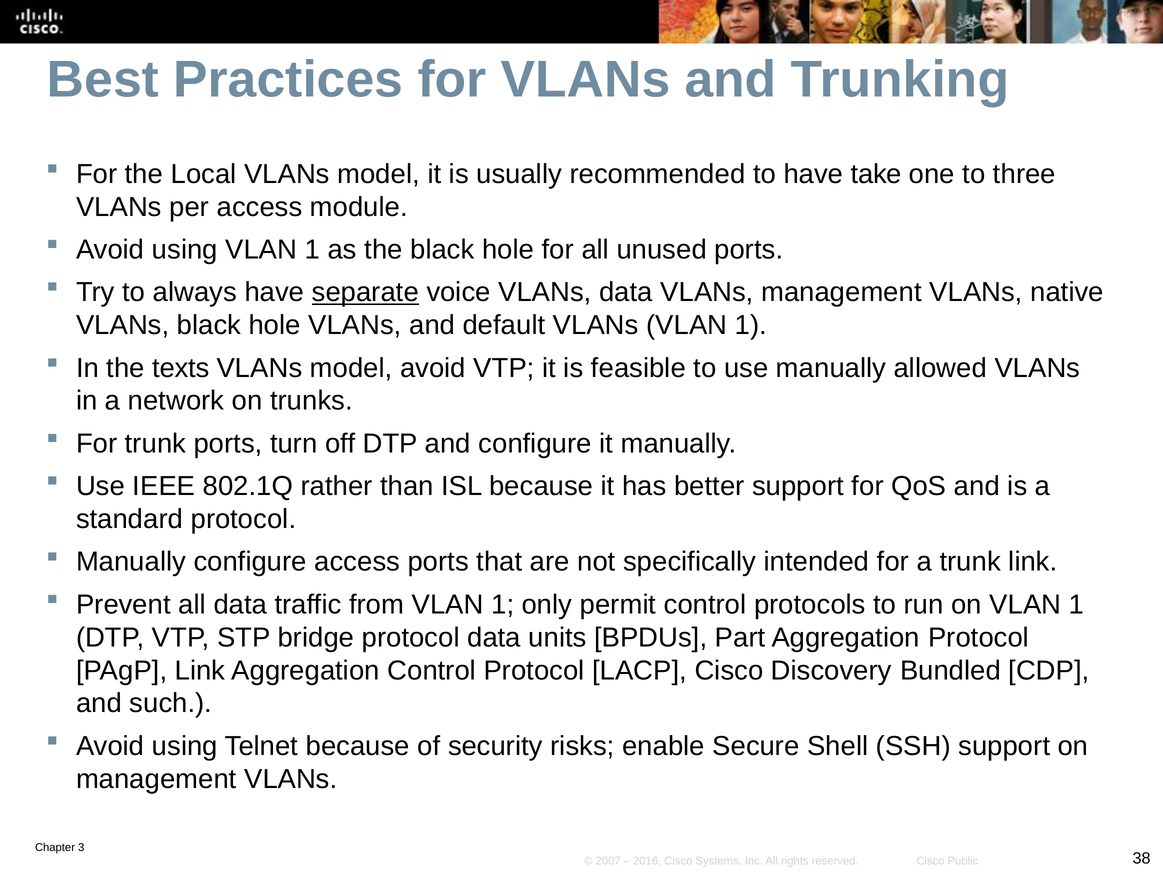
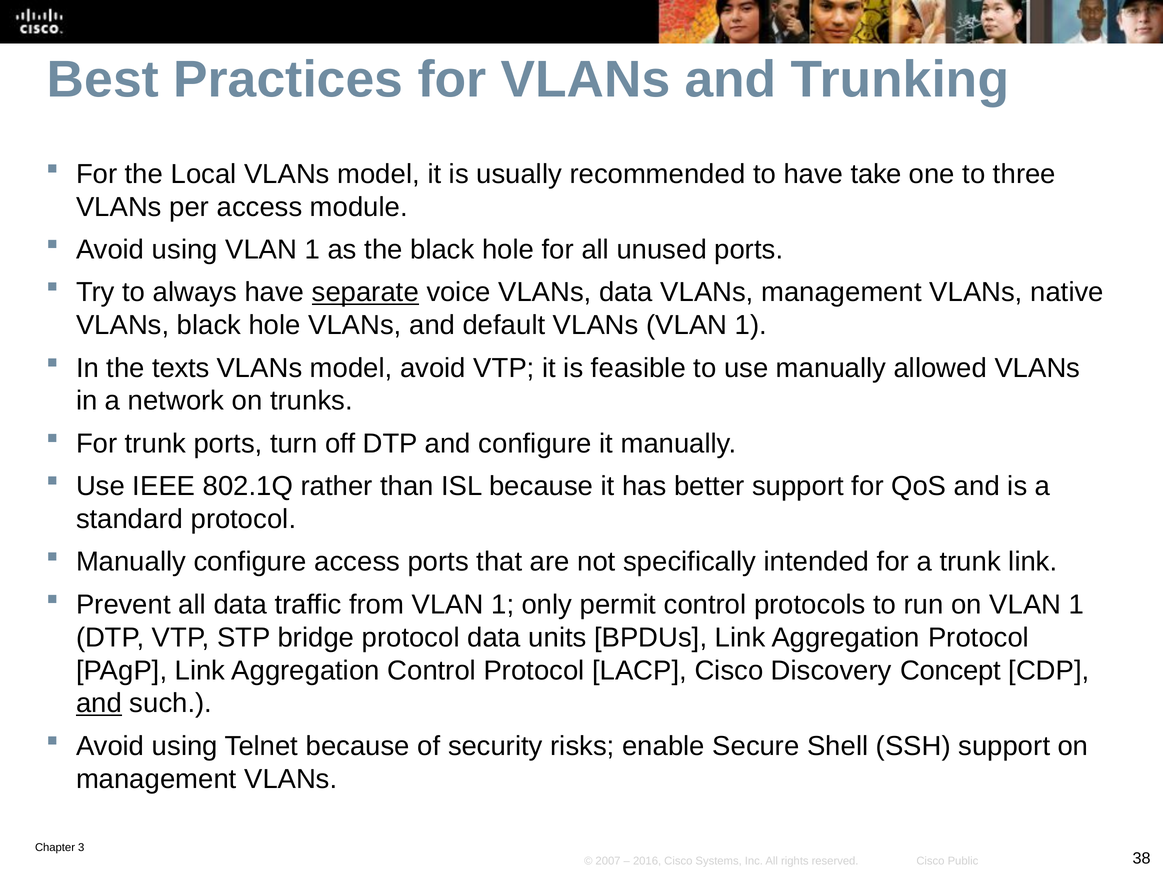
BPDUs Part: Part -> Link
Bundled: Bundled -> Concept
and at (99, 704) underline: none -> present
